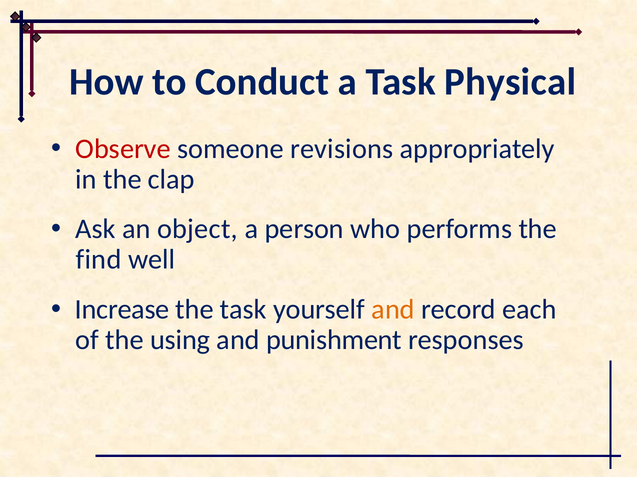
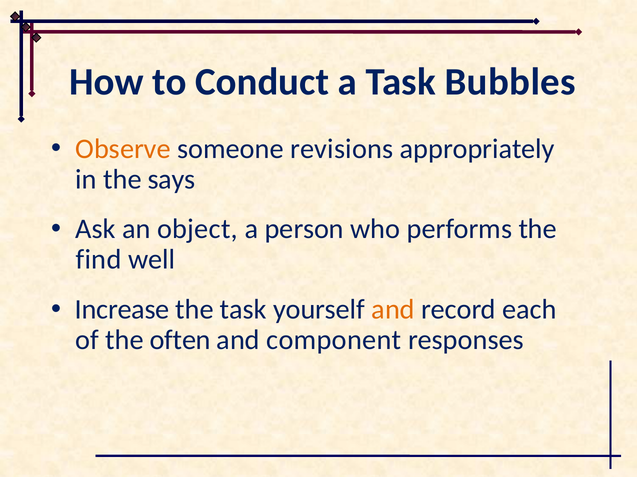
Physical: Physical -> Bubbles
Observe colour: red -> orange
clap: clap -> says
using: using -> often
punishment: punishment -> component
